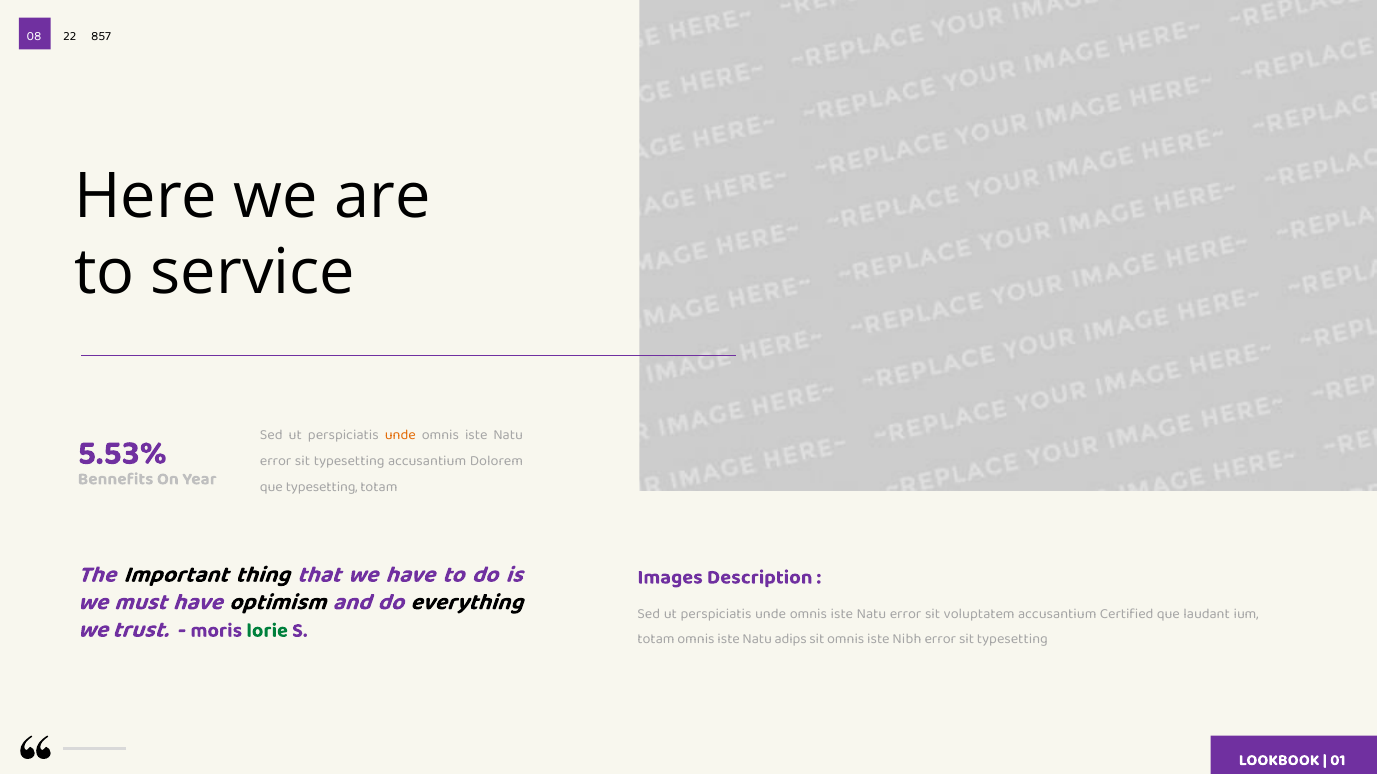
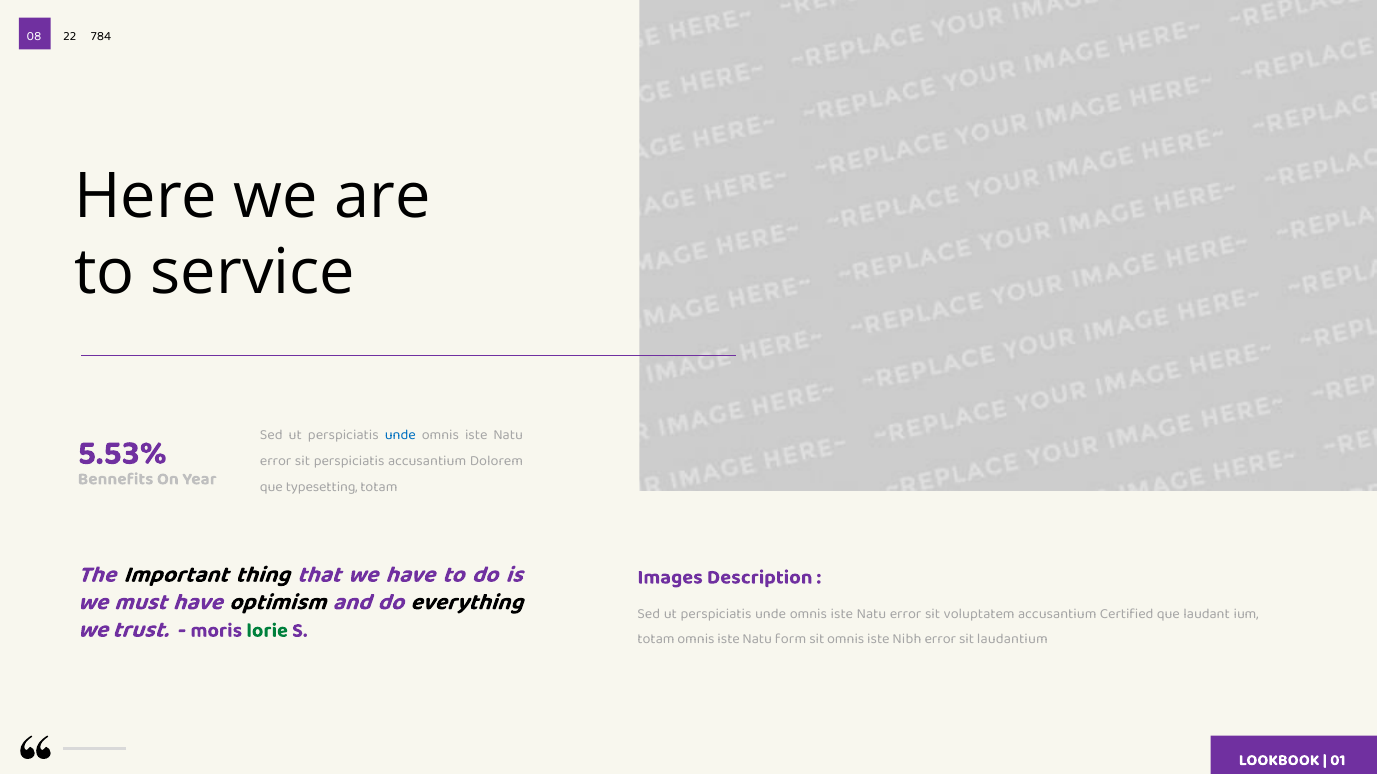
857: 857 -> 784
unde at (400, 435) colour: orange -> blue
typesetting at (349, 461): typesetting -> perspiciatis
adips: adips -> form
typesetting at (1012, 640): typesetting -> laudantium
